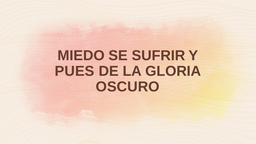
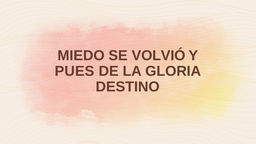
SUFRIR: SUFRIR -> VOLVIÓ
OSCURO: OSCURO -> DESTINO
